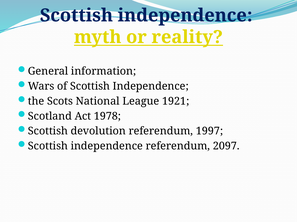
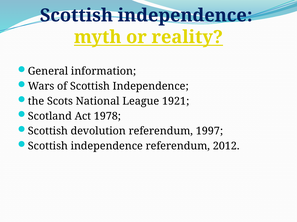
2097: 2097 -> 2012
